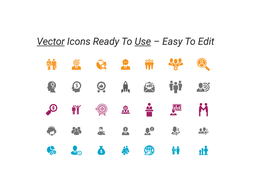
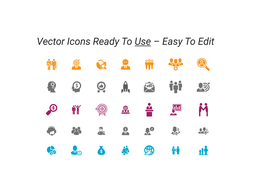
Vector underline: present -> none
